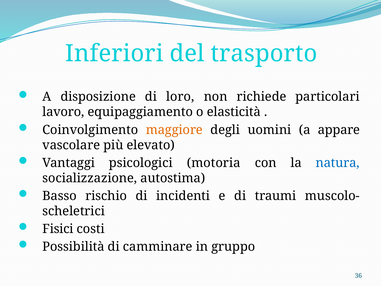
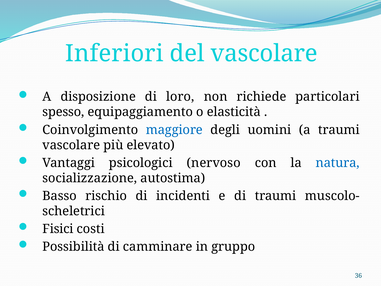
del trasporto: trasporto -> vascolare
lavoro: lavoro -> spesso
maggiore colour: orange -> blue
a appare: appare -> traumi
motoria: motoria -> nervoso
